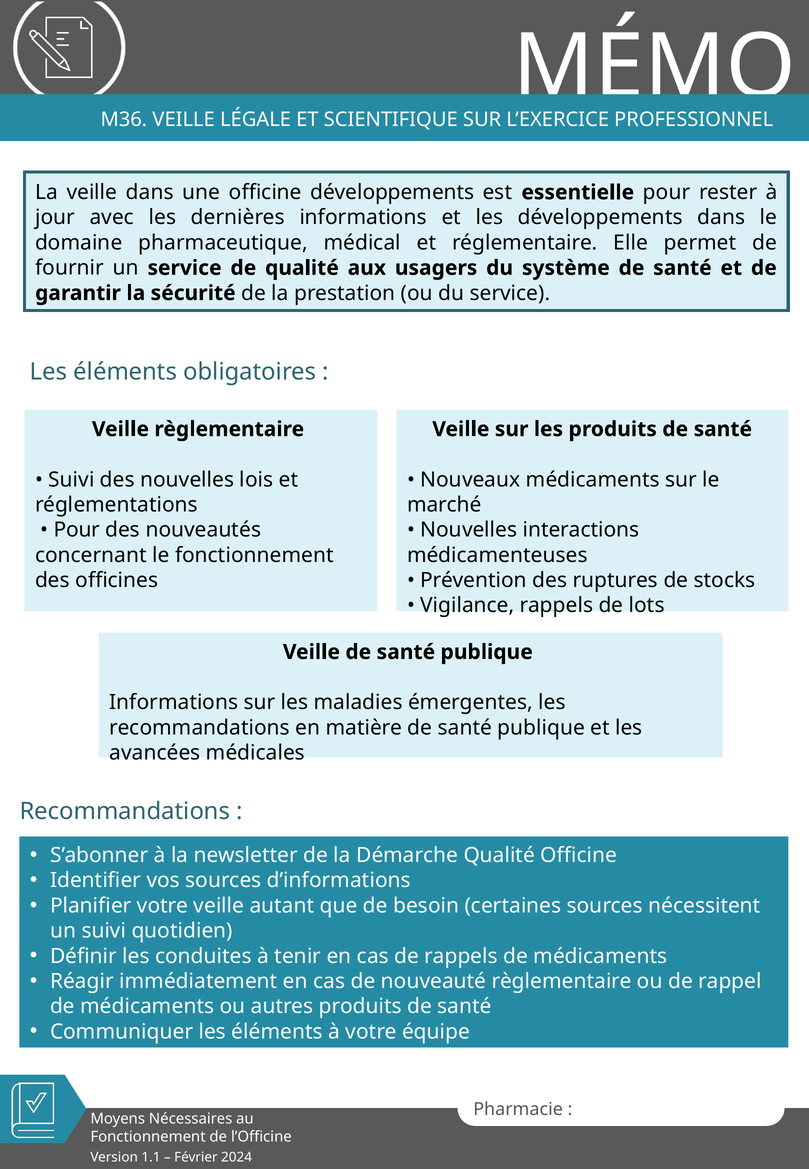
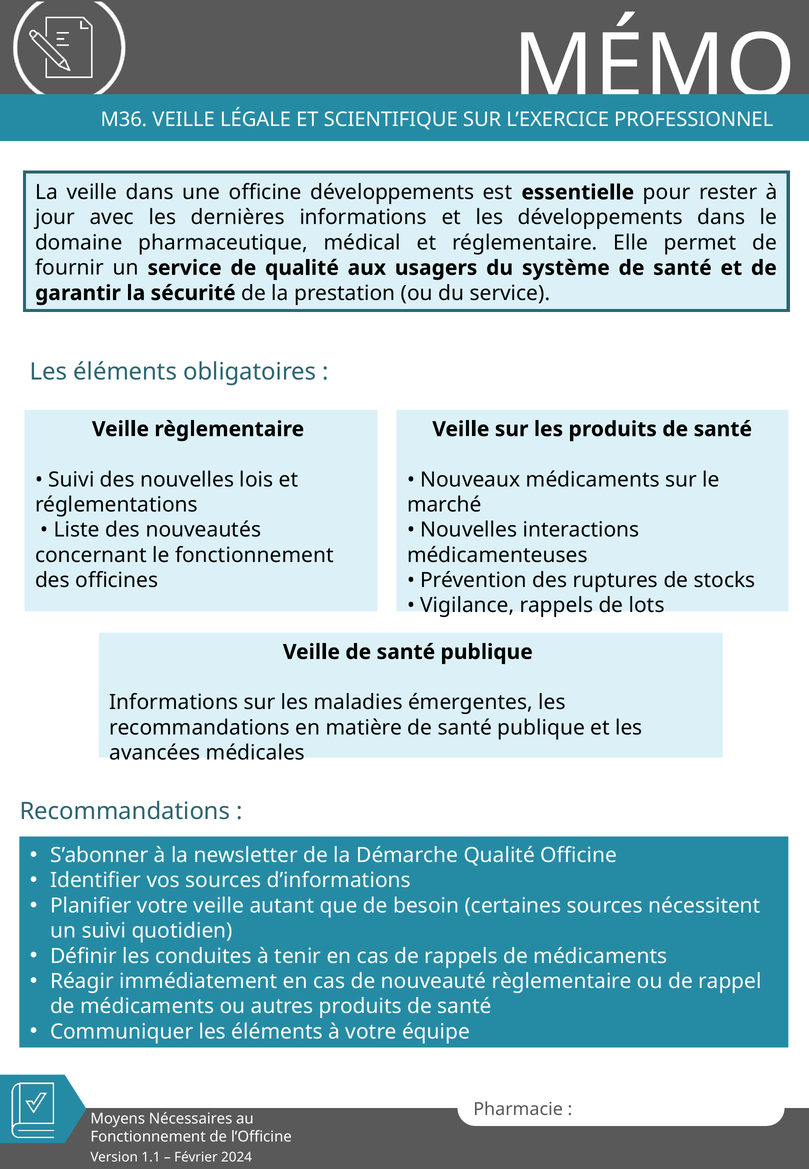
Pour at (77, 530): Pour -> Liste
